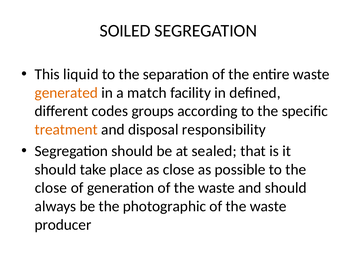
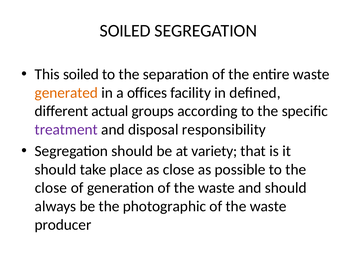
This liquid: liquid -> soiled
match: match -> offices
codes: codes -> actual
treatment colour: orange -> purple
sealed: sealed -> variety
